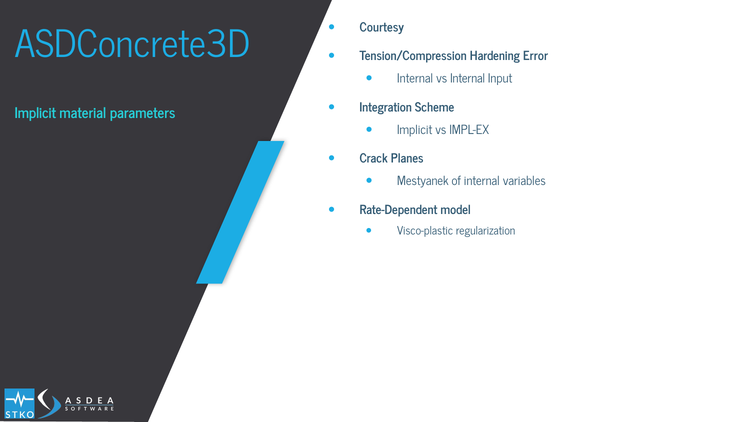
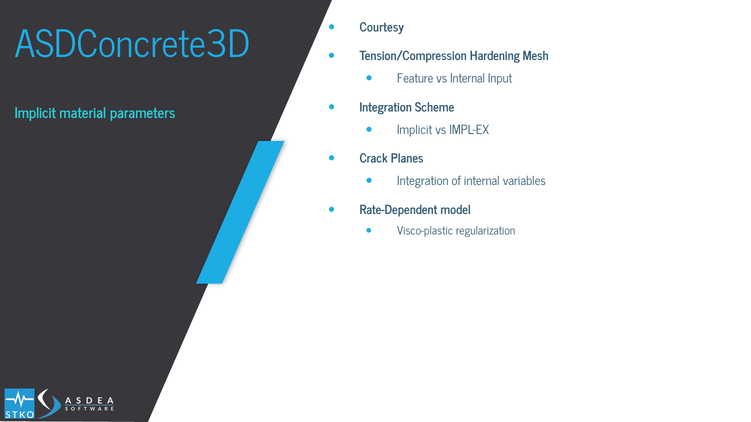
Error: Error -> Mesh
Internal at (415, 79): Internal -> Feature
Mestyanek at (423, 181): Mestyanek -> Integration
